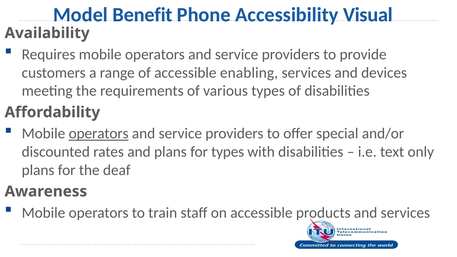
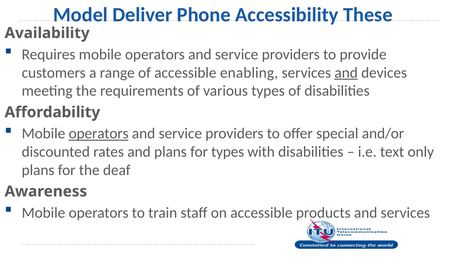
Benefit: Benefit -> Deliver
Visual: Visual -> These
and at (346, 73) underline: none -> present
